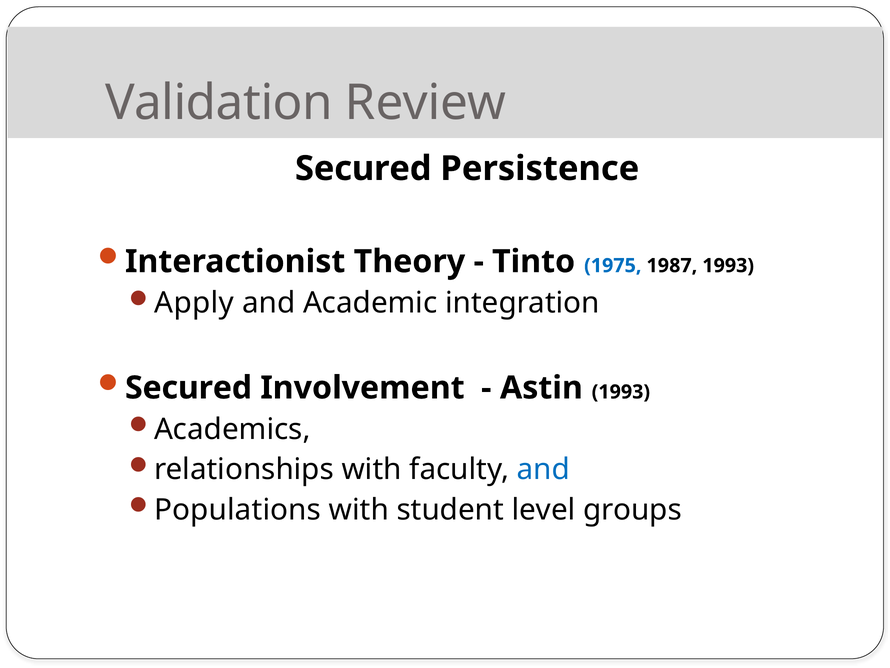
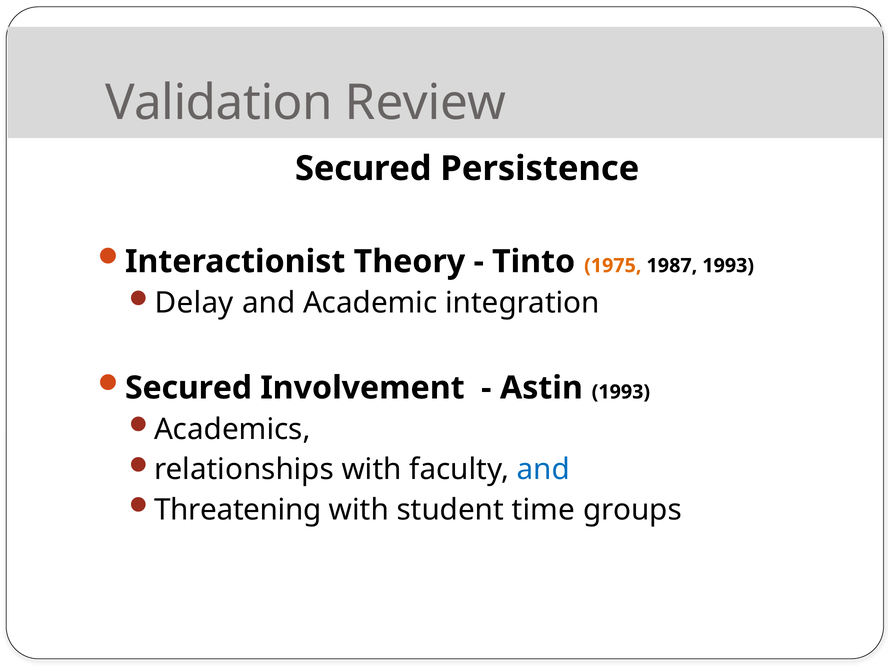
1975 colour: blue -> orange
Apply: Apply -> Delay
Populations: Populations -> Threatening
level: level -> time
